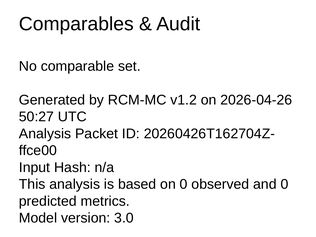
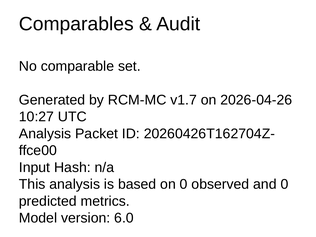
v1.2: v1.2 -> v1.7
50:27: 50:27 -> 10:27
3.0: 3.0 -> 6.0
